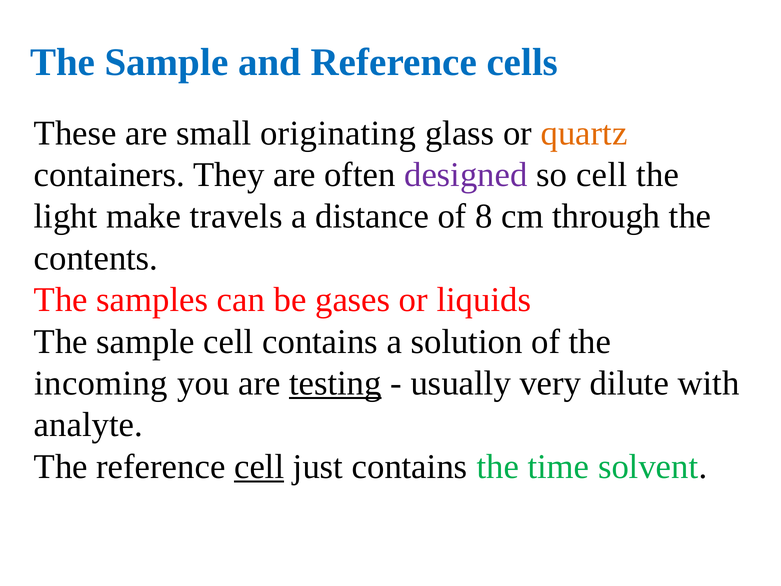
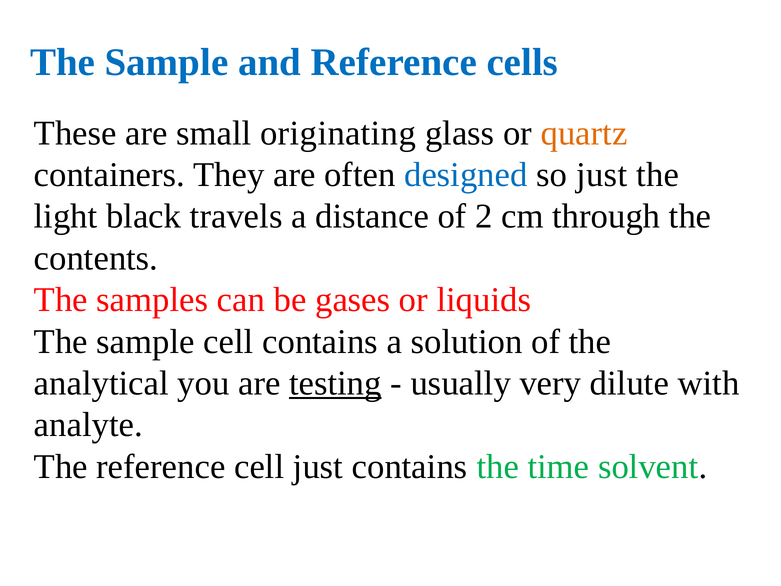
designed colour: purple -> blue
so cell: cell -> just
make: make -> black
8: 8 -> 2
incoming: incoming -> analytical
cell at (259, 466) underline: present -> none
